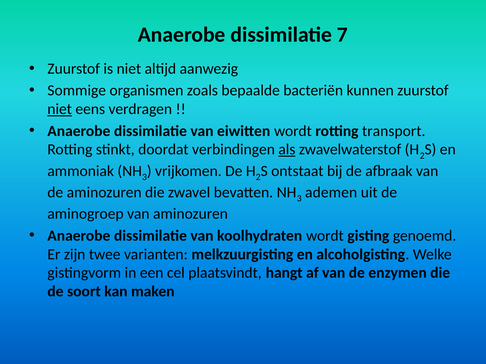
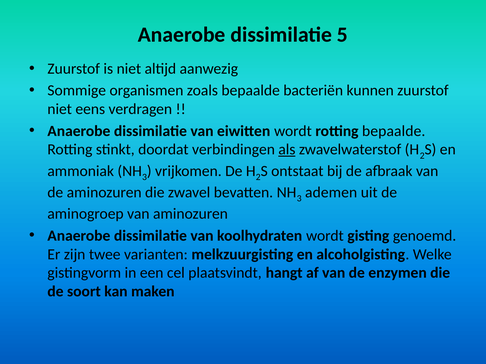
7: 7 -> 5
niet at (60, 109) underline: present -> none
rotting transport: transport -> bepaalde
